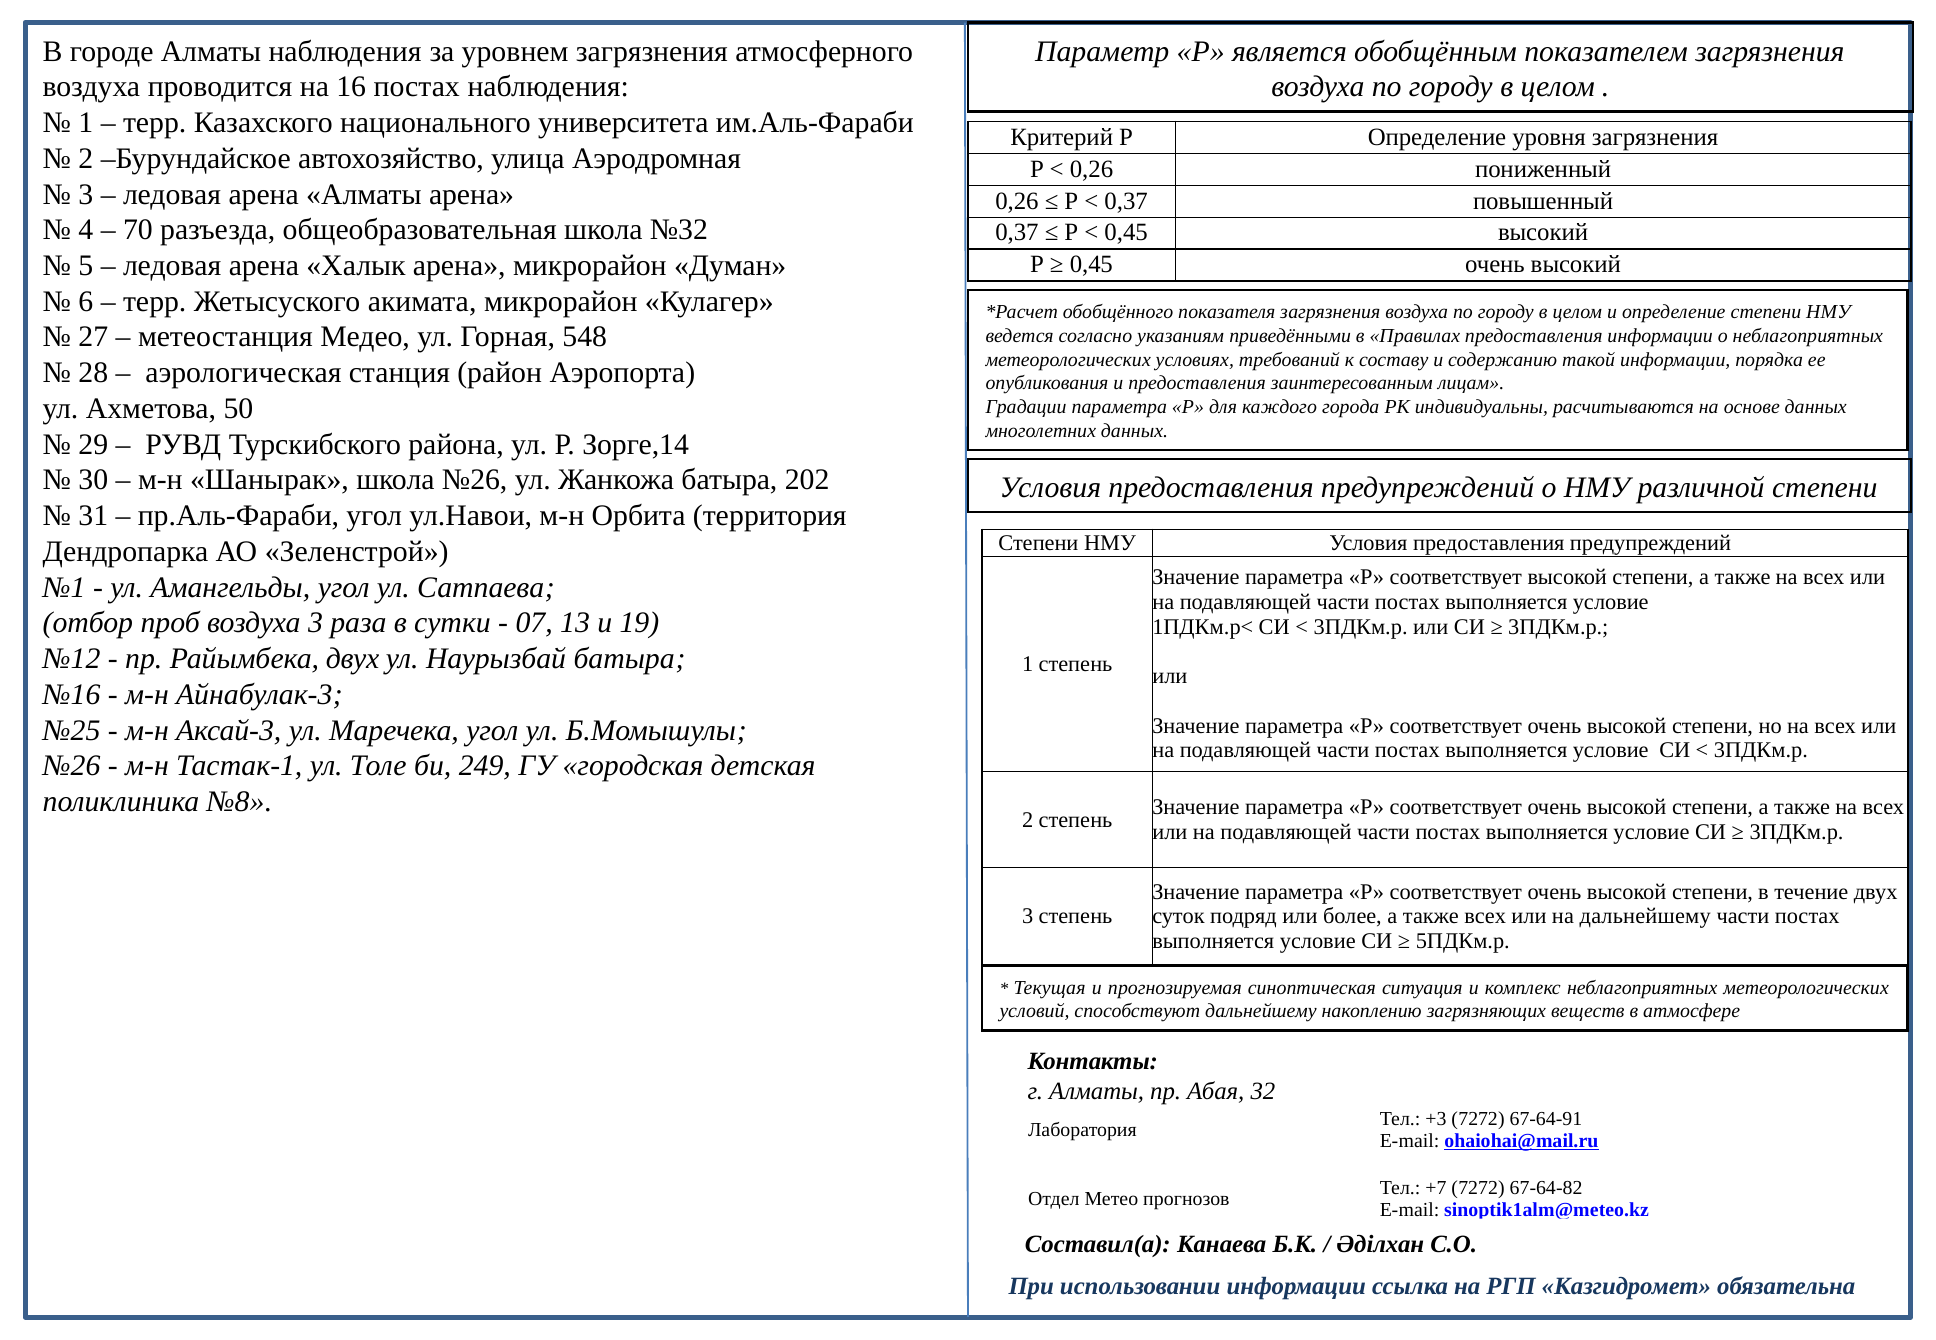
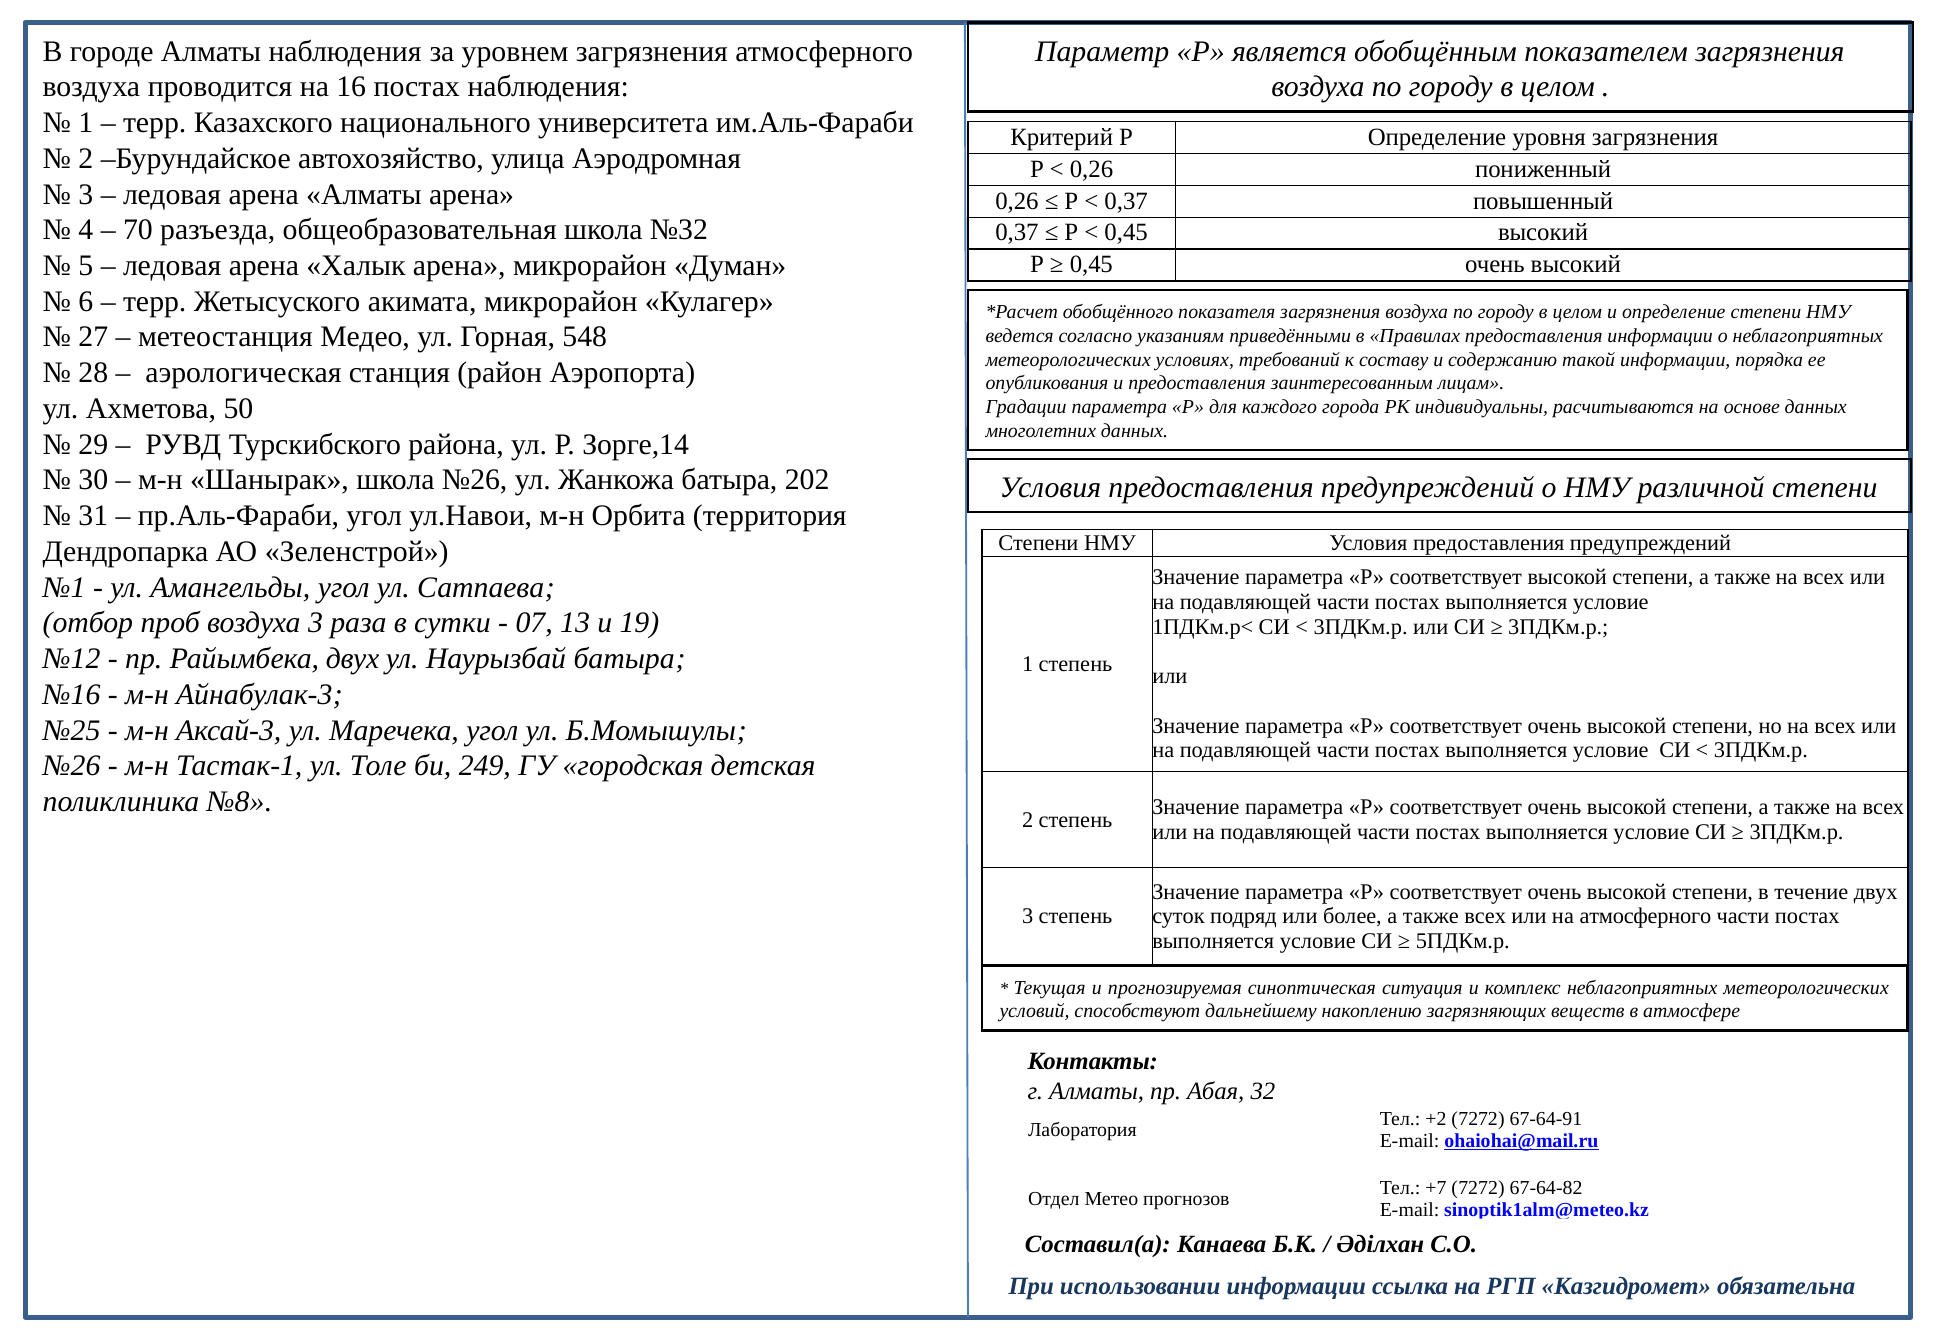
на дальнейшему: дальнейшему -> атмосферного
+3: +3 -> +2
